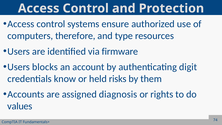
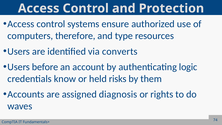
firmware: firmware -> converts
blocks: blocks -> before
digit: digit -> logic
values: values -> waves
